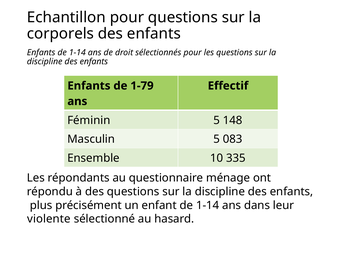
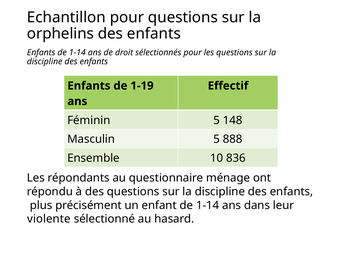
corporels: corporels -> orphelins
1-79: 1-79 -> 1-19
083: 083 -> 888
335: 335 -> 836
